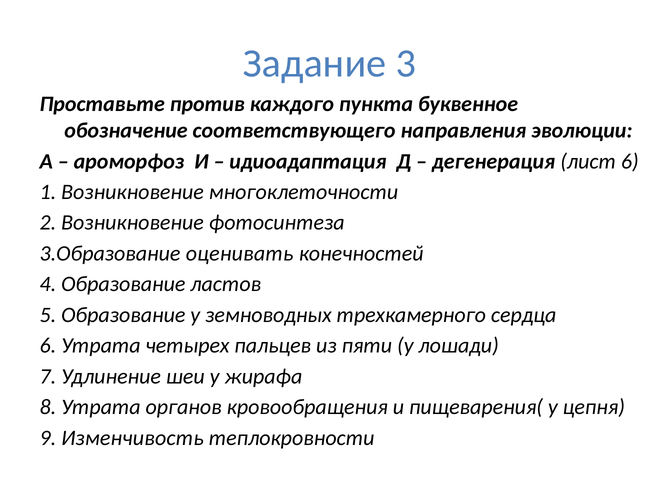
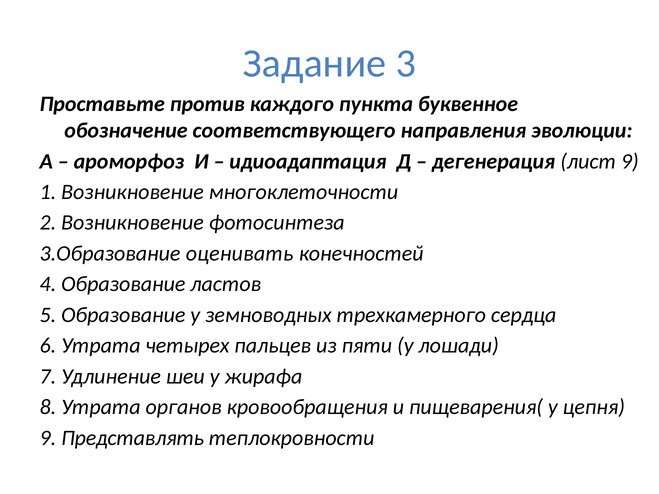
лист 6: 6 -> 9
Изменчивость: Изменчивость -> Представлять
